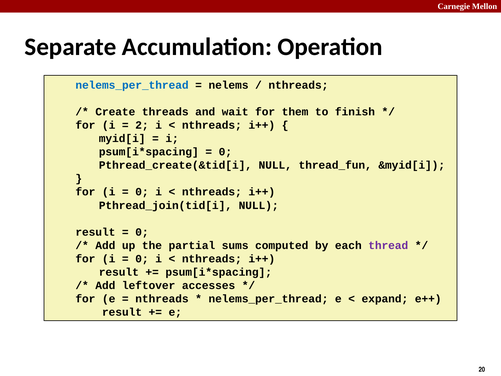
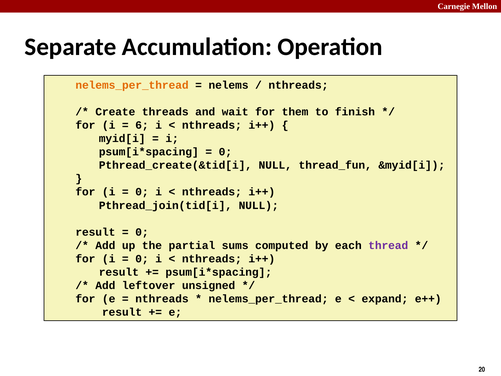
nelems_per_thread at (132, 85) colour: blue -> orange
2: 2 -> 6
accesses: accesses -> unsigned
